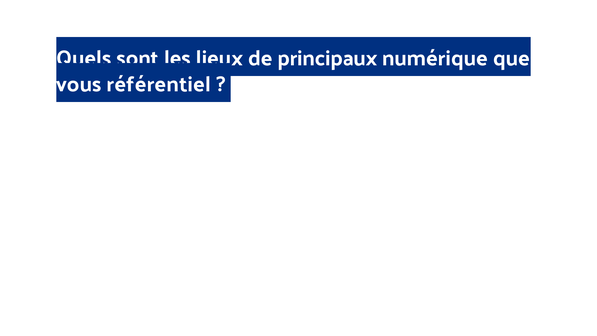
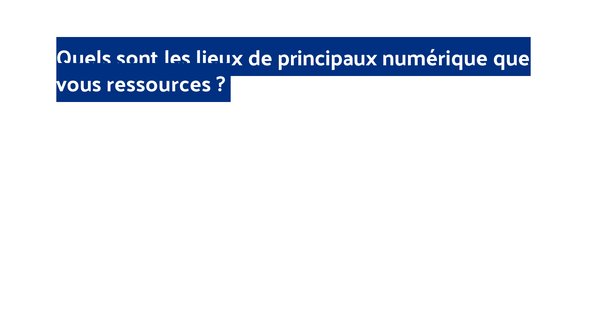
référentiel: référentiel -> ressources
